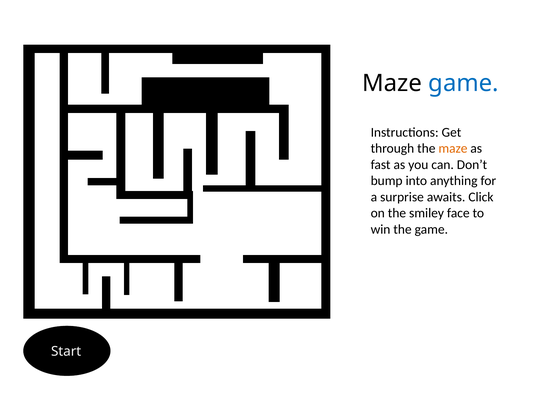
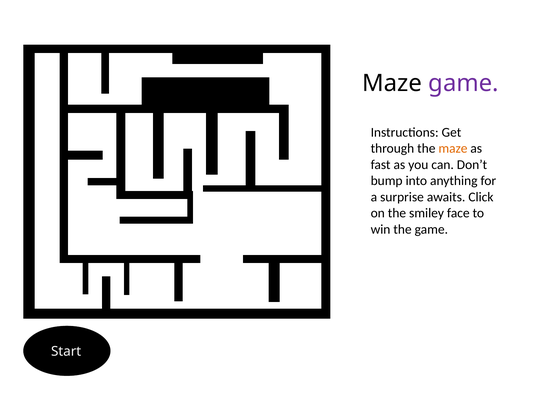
game at (464, 83) colour: blue -> purple
